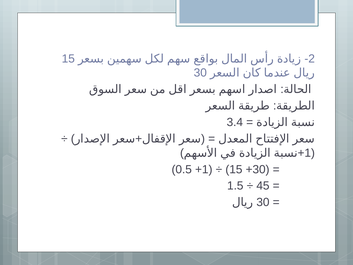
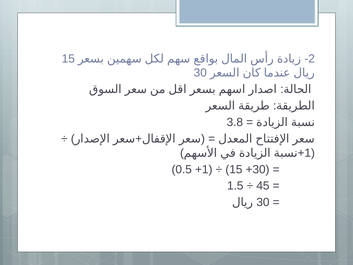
3.4: 3.4 -> 3.8
